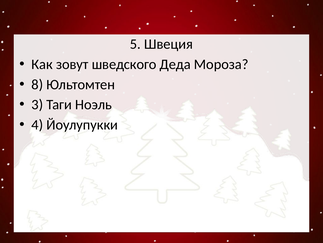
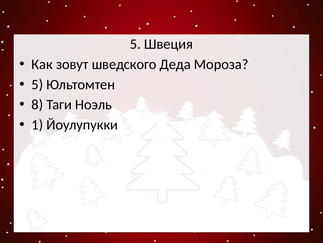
8 at (37, 84): 8 -> 5
3: 3 -> 8
4: 4 -> 1
